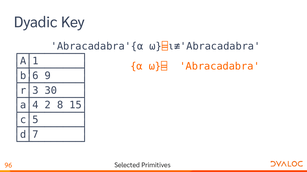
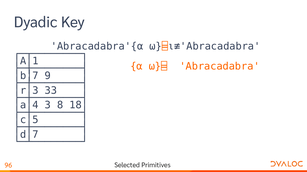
│b│6: │b│6 -> │b│7
30: 30 -> 33
2: 2 -> 3
15│: 15│ -> 18│
